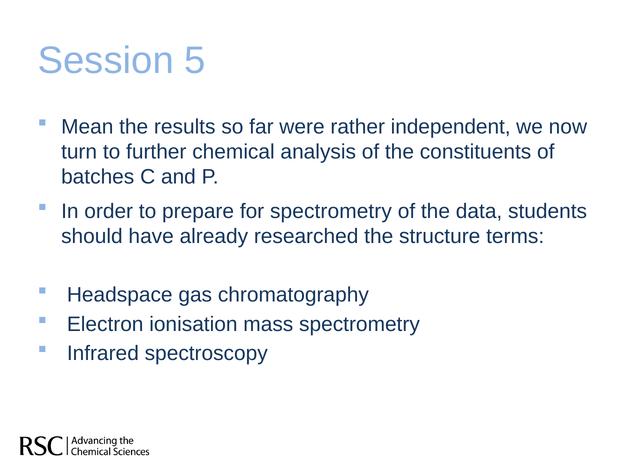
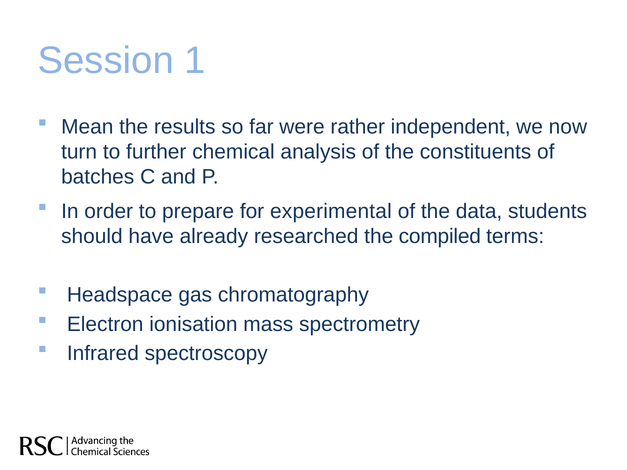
5: 5 -> 1
for spectrometry: spectrometry -> experimental
structure: structure -> compiled
